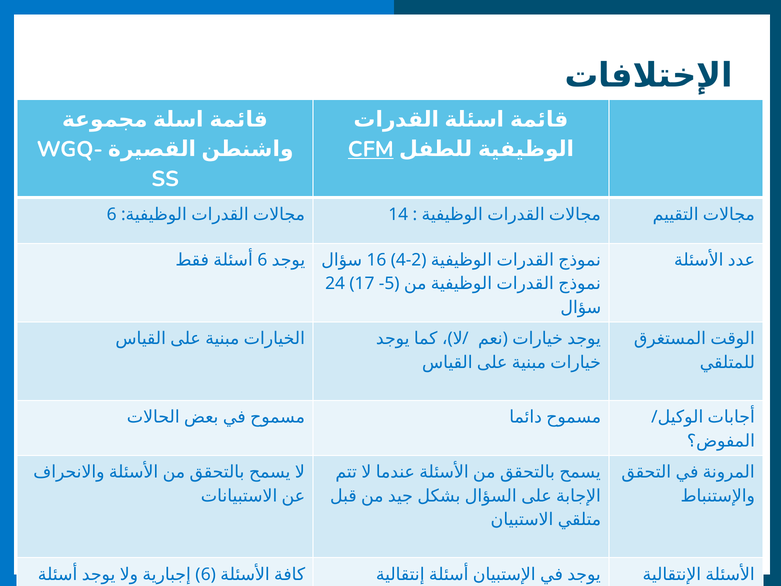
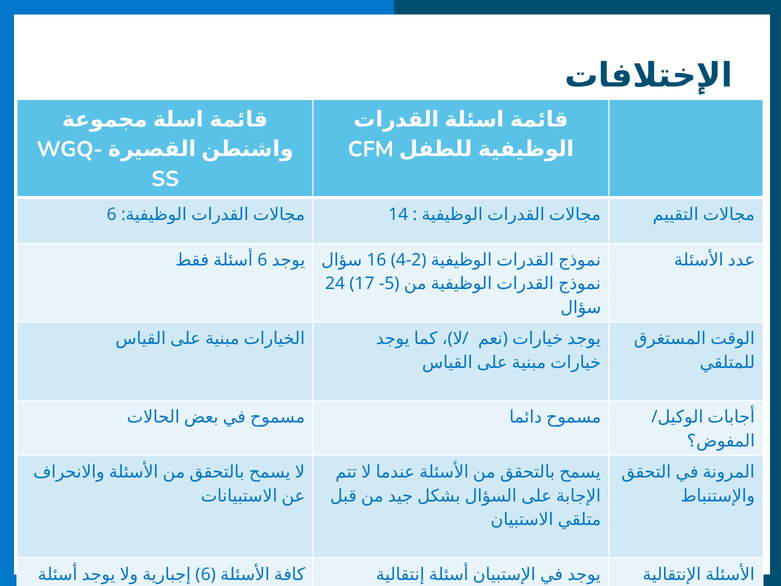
CFM underline: present -> none
